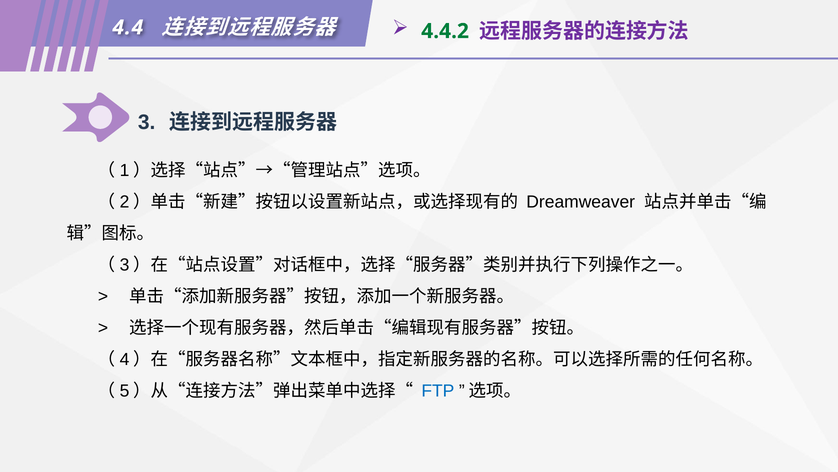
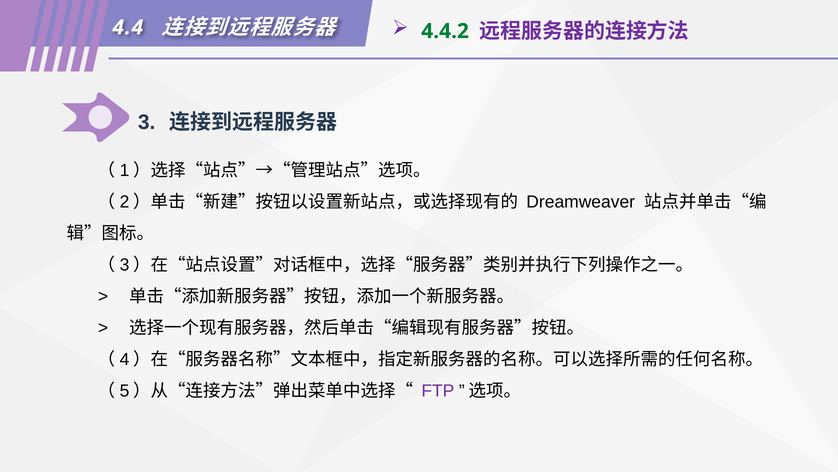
FTP colour: blue -> purple
